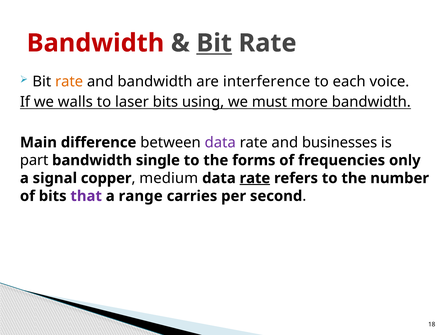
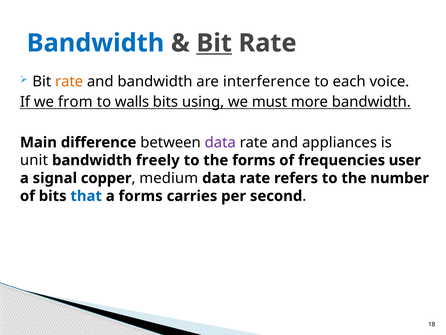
Bandwidth at (95, 43) colour: red -> blue
walls: walls -> from
laser: laser -> walls
businesses: businesses -> appliances
part: part -> unit
single: single -> freely
only: only -> user
rate at (255, 178) underline: present -> none
that colour: purple -> blue
a range: range -> forms
